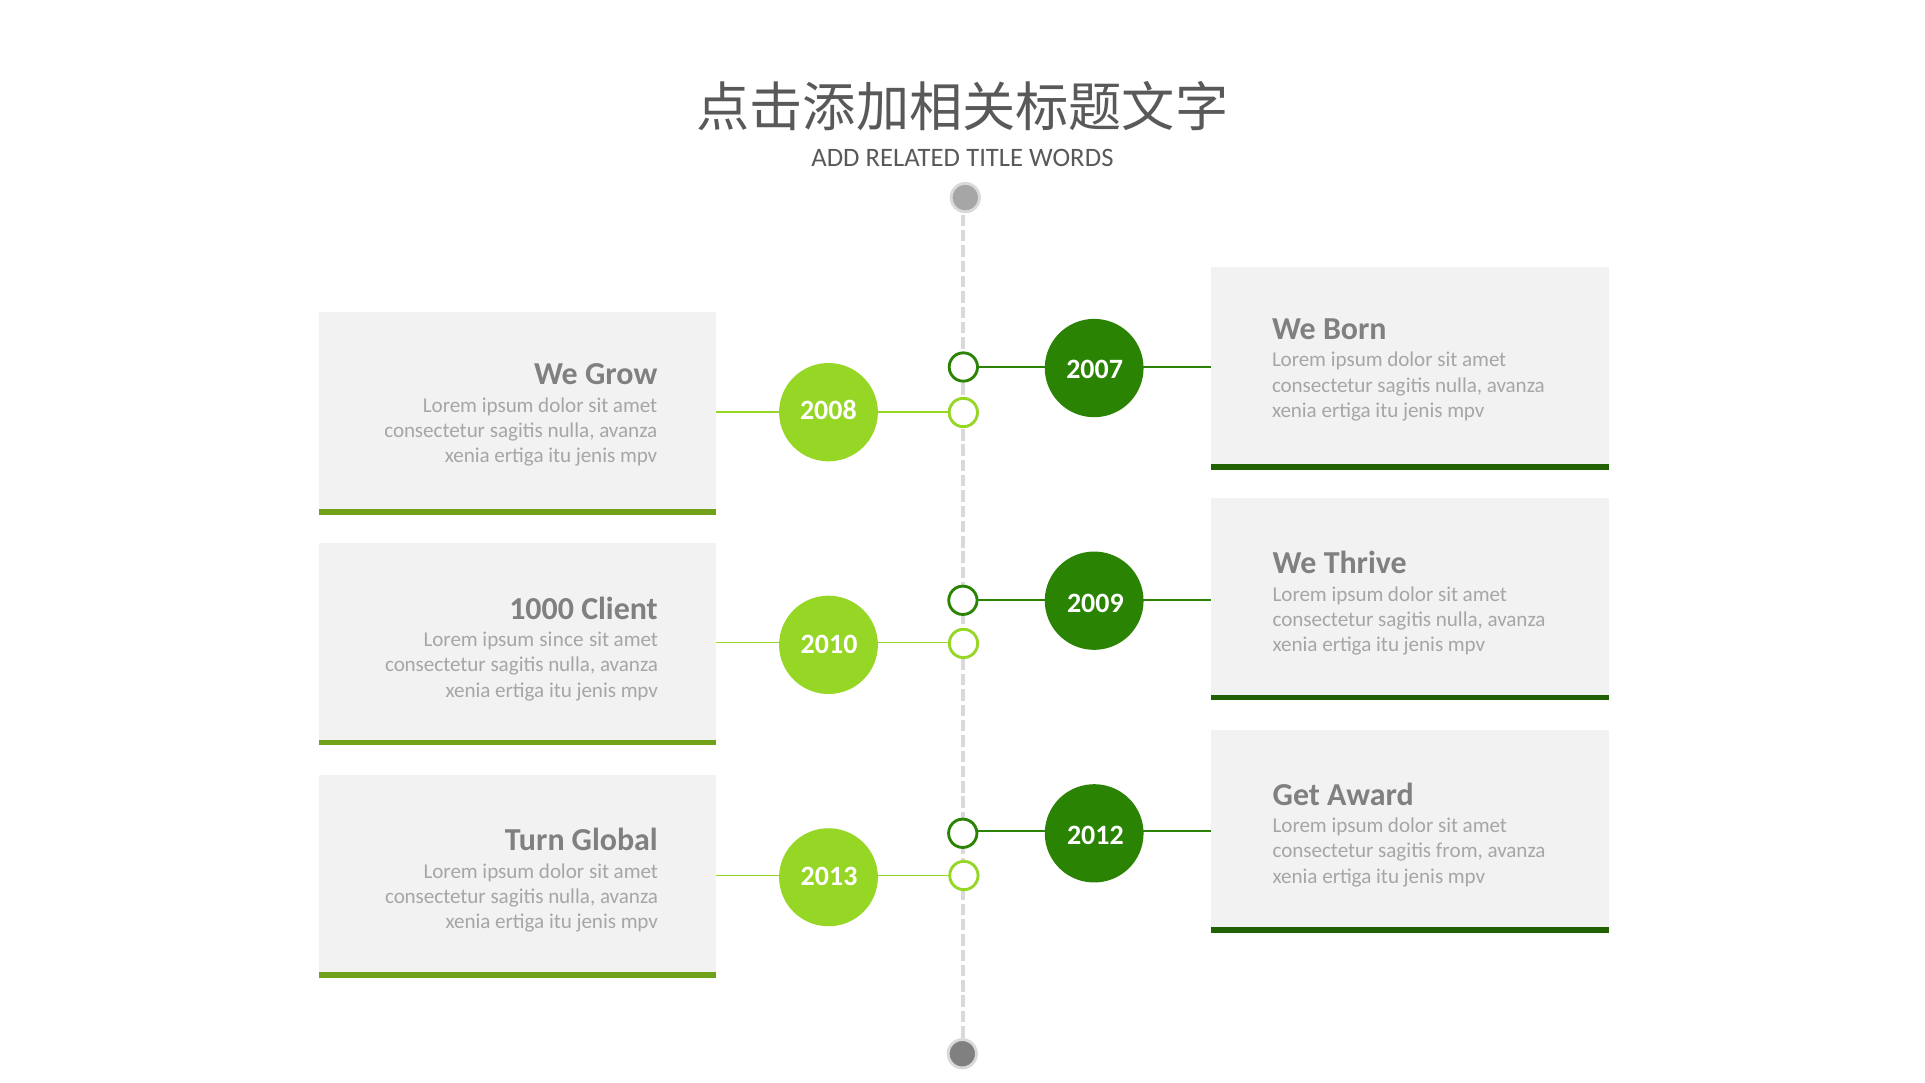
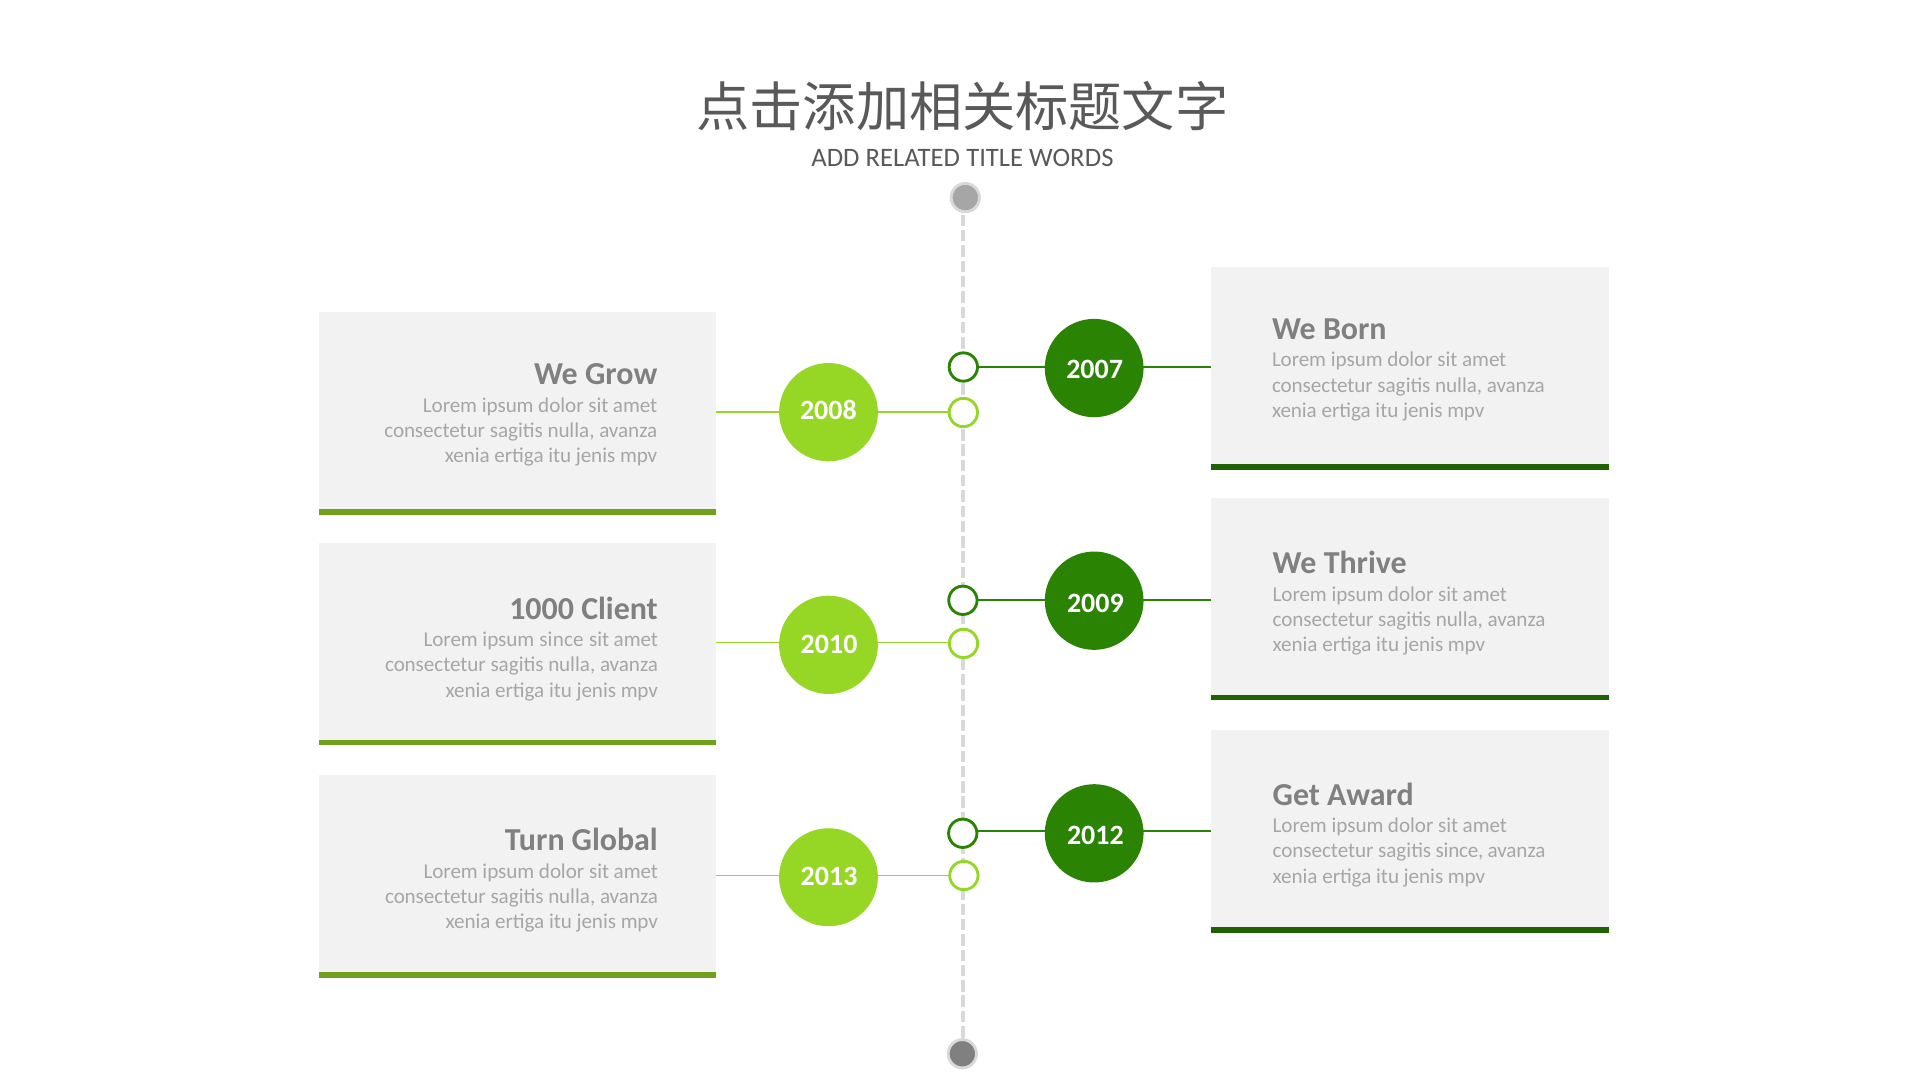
sagitis from: from -> since
